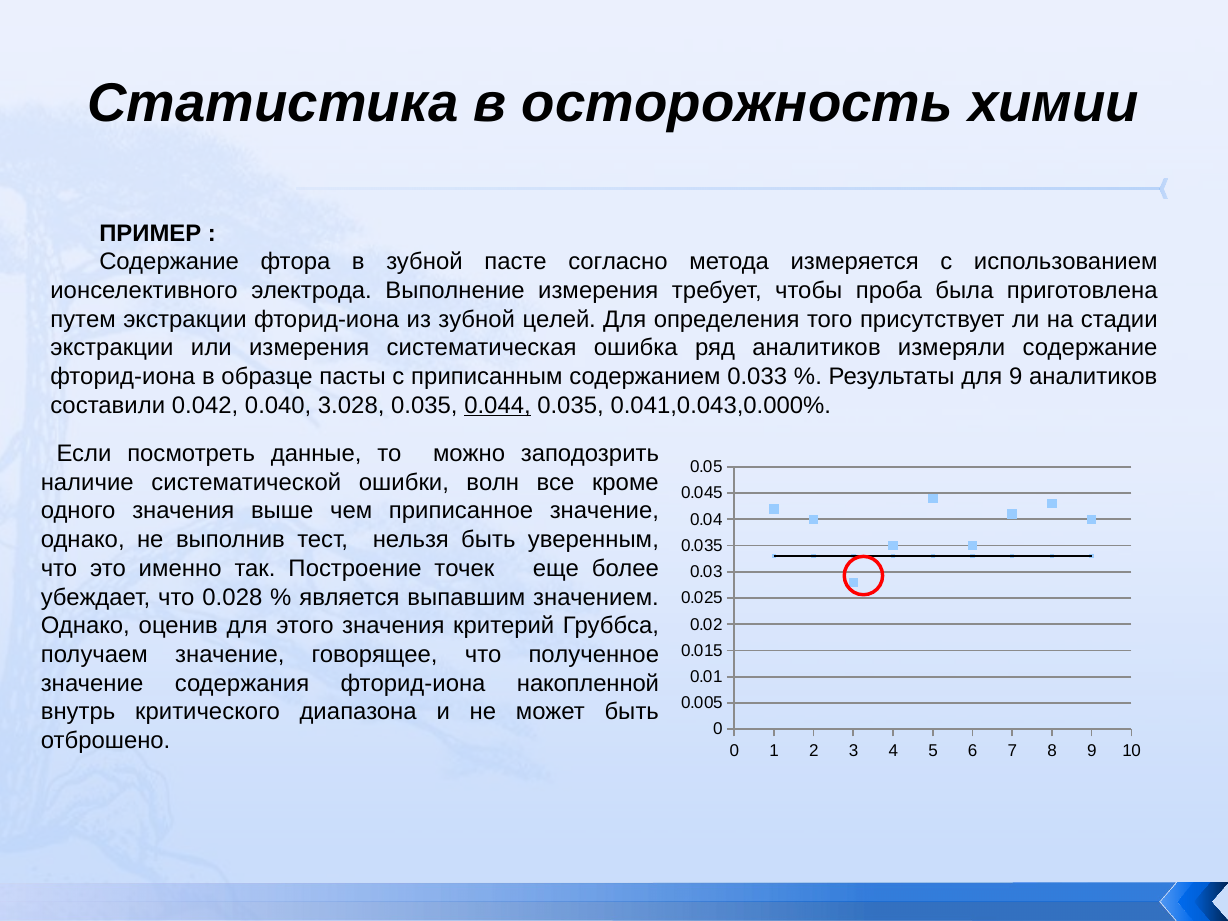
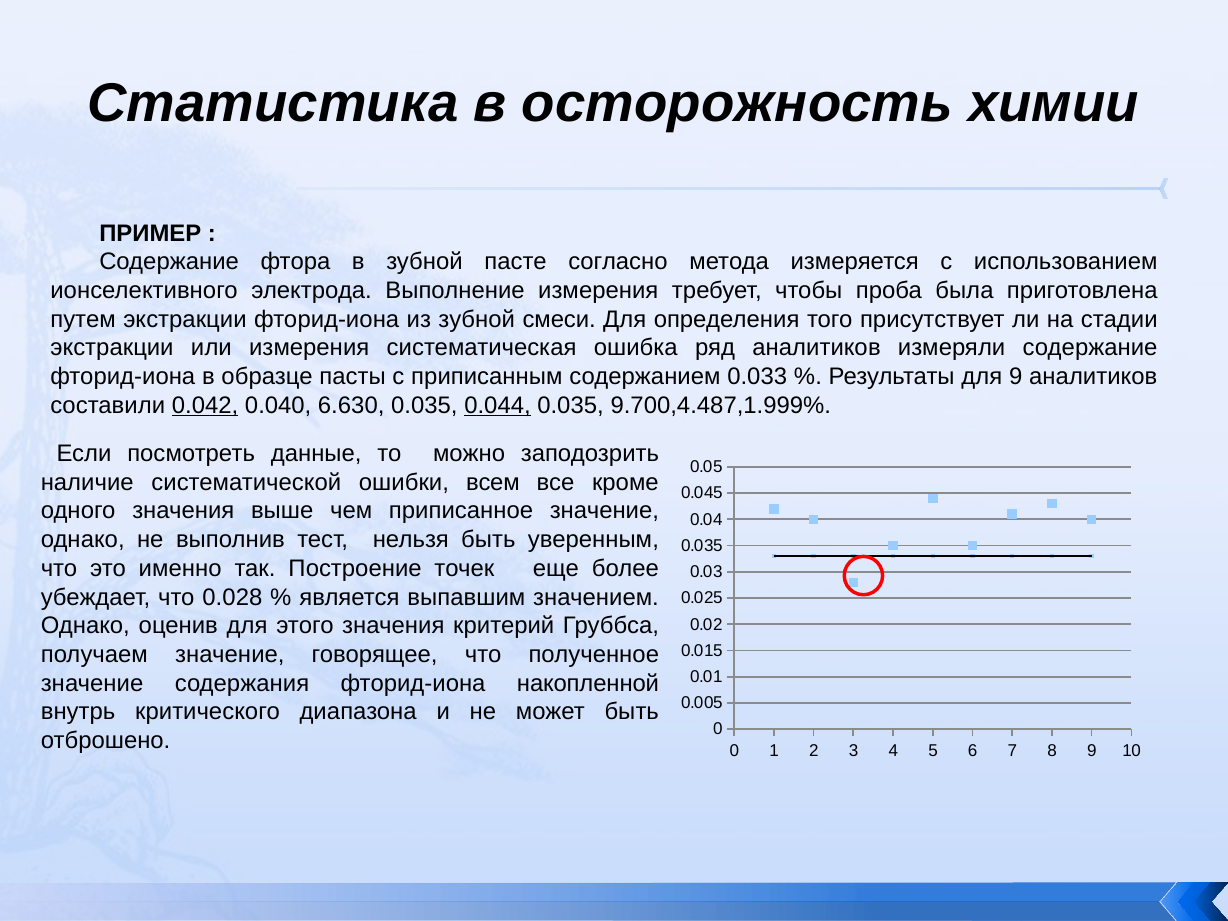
целей: целей -> смеси
0.042 underline: none -> present
3.028: 3.028 -> 6.630
0.041,0.043,0.000%: 0.041,0.043,0.000% -> 9.700,4.487,1.999%
волн: волн -> всем
